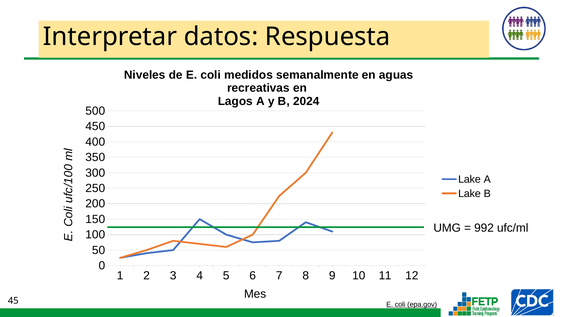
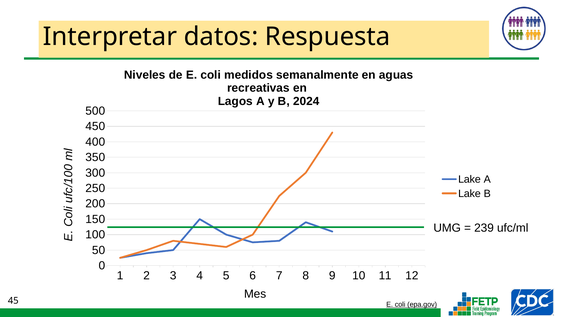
992: 992 -> 239
